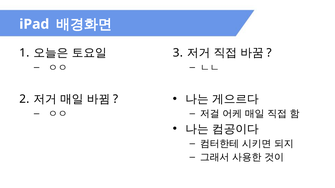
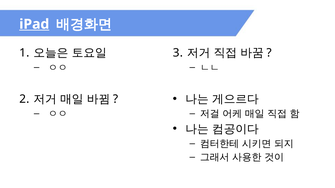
iPad underline: none -> present
